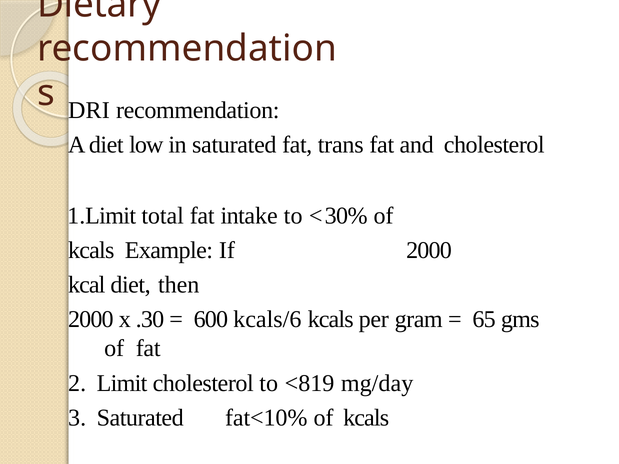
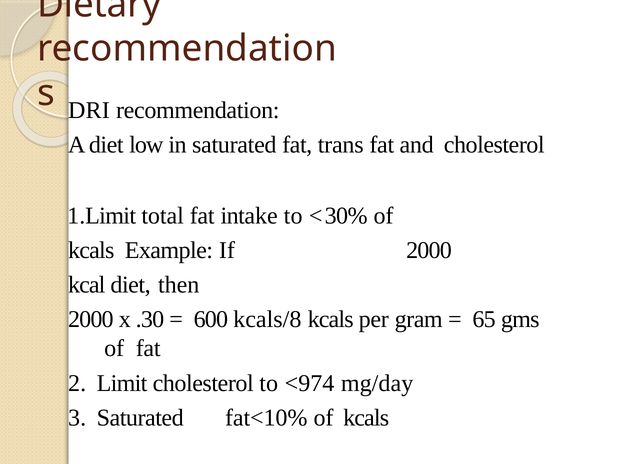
kcals/6: kcals/6 -> kcals/8
<819: <819 -> <974
